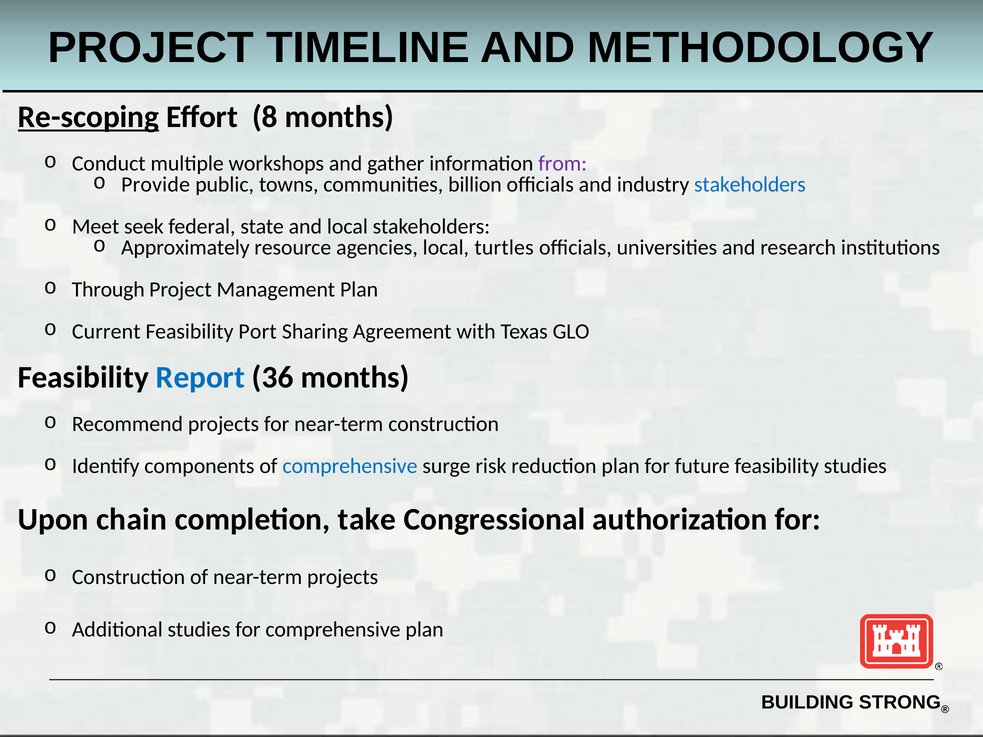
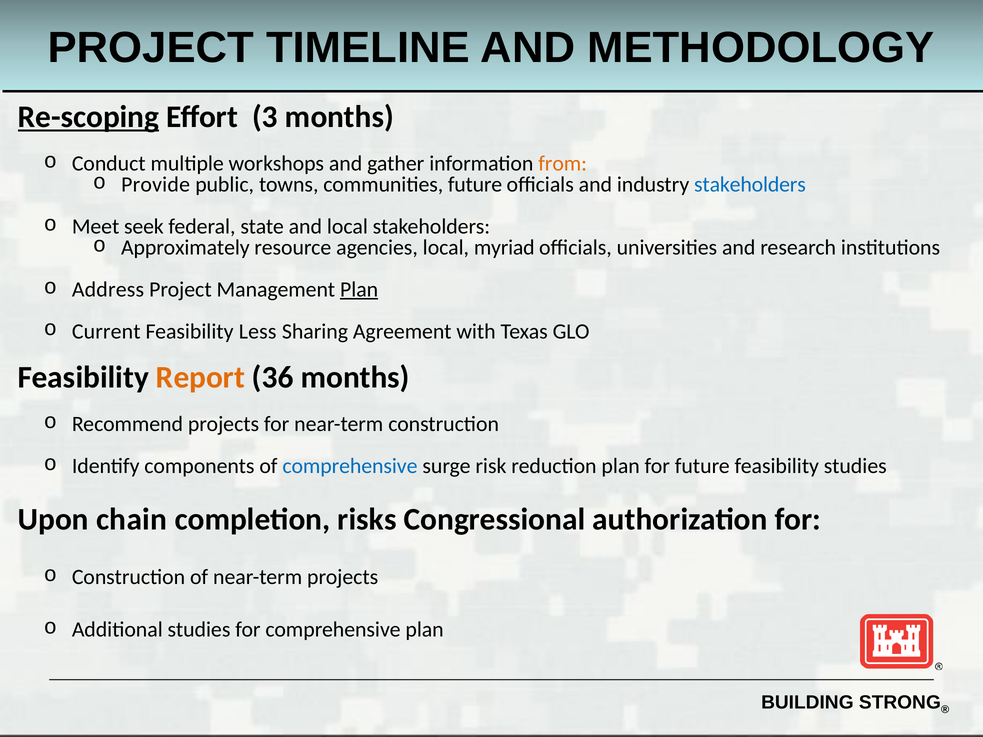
8: 8 -> 3
from colour: purple -> orange
communities billion: billion -> future
turtles: turtles -> myriad
Through: Through -> Address
Plan at (359, 290) underline: none -> present
Port: Port -> Less
Report colour: blue -> orange
take: take -> risks
